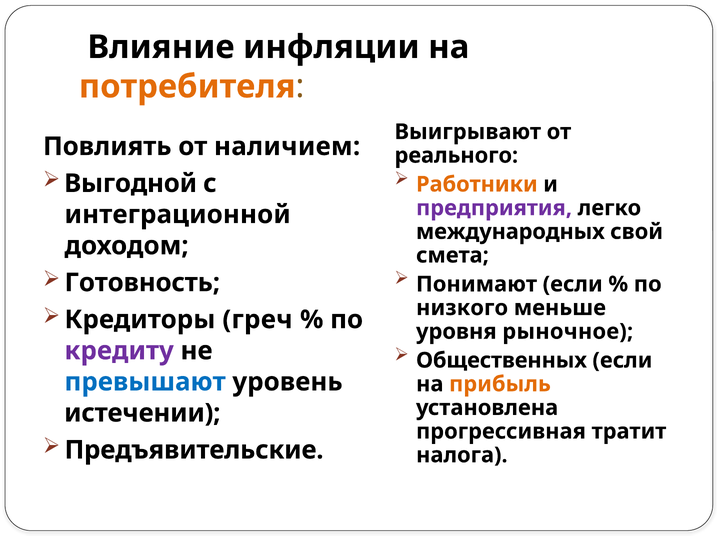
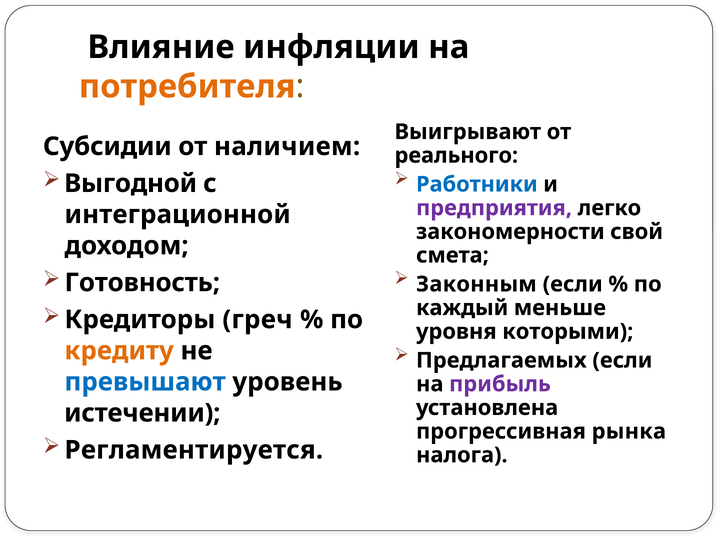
Повлиять: Повлиять -> Субсидии
Работники colour: orange -> blue
международных: международных -> закономерности
Понимают: Понимают -> Законным
низкого: низкого -> каждый
рыночное: рыночное -> которыми
кредиту colour: purple -> orange
Общественных: Общественных -> Предлагаемых
прибыль colour: orange -> purple
тратит: тратит -> рынка
Предъявительские: Предъявительские -> Регламентируется
